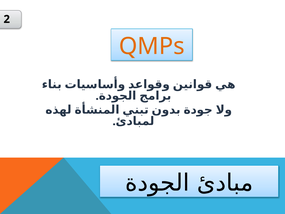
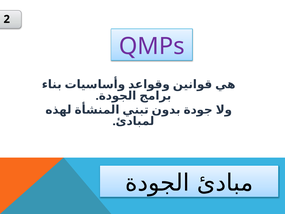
QMPs colour: orange -> purple
